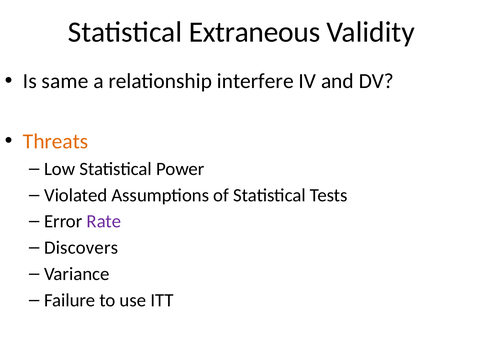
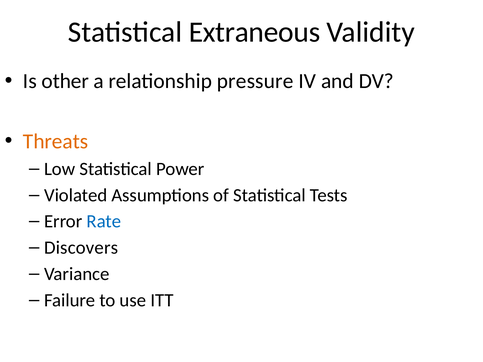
same: same -> other
interfere: interfere -> pressure
Rate colour: purple -> blue
